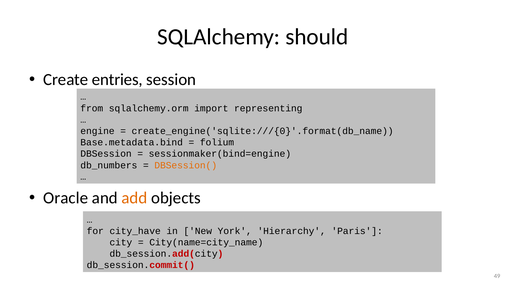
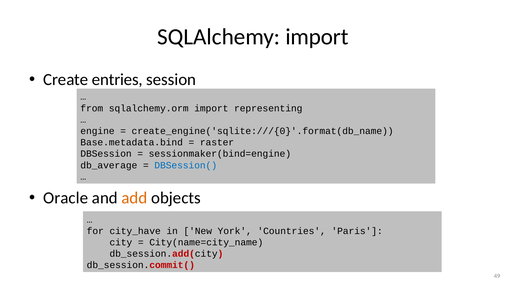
SQLAlchemy should: should -> import
folium: folium -> raster
db_numbers: db_numbers -> db_average
DBSession( colour: orange -> blue
Hierarchy: Hierarchy -> Countries
